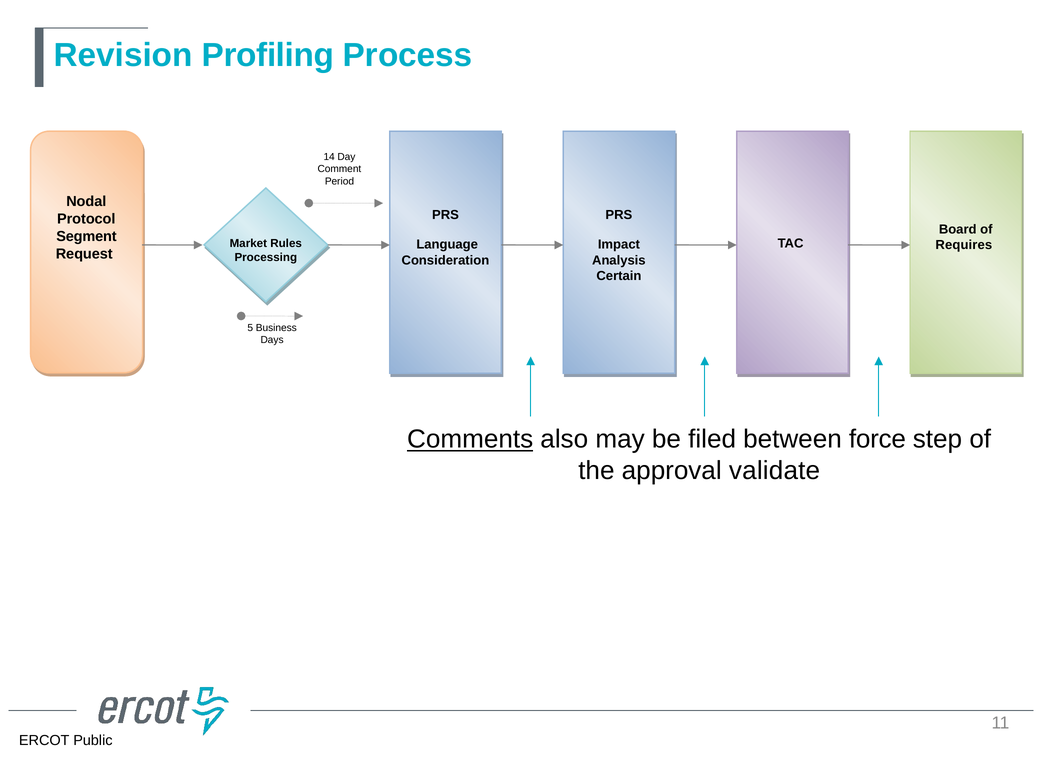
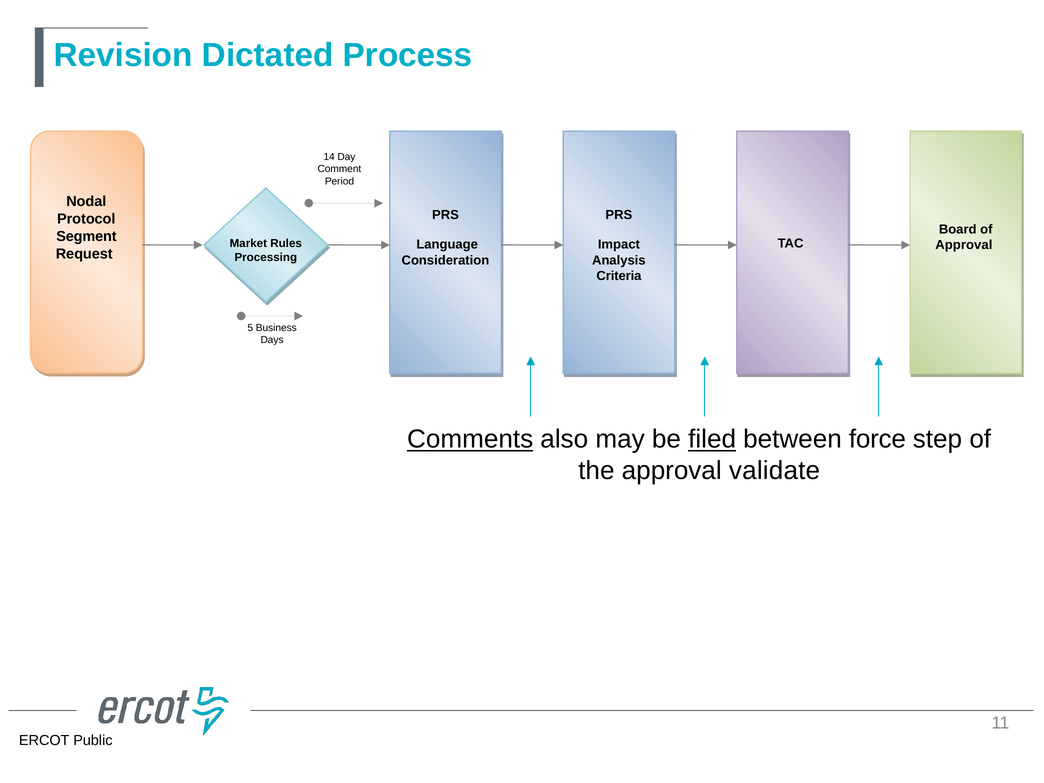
Profiling: Profiling -> Dictated
Requires at (964, 245): Requires -> Approval
Certain: Certain -> Criteria
filed underline: none -> present
